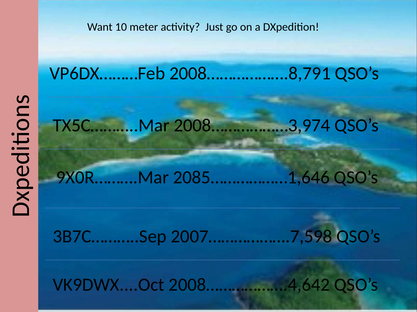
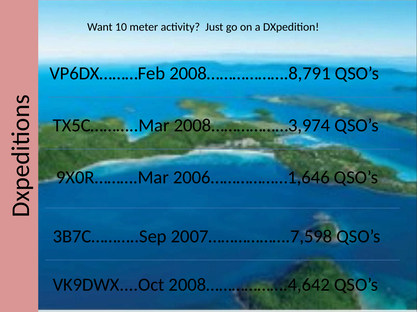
2085………………1,646: 2085………………1,646 -> 2006………………1,646
